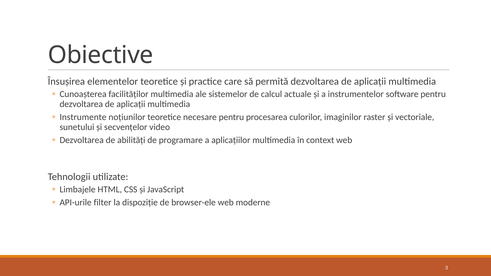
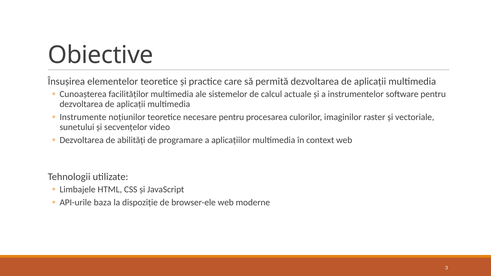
filter: filter -> baza
